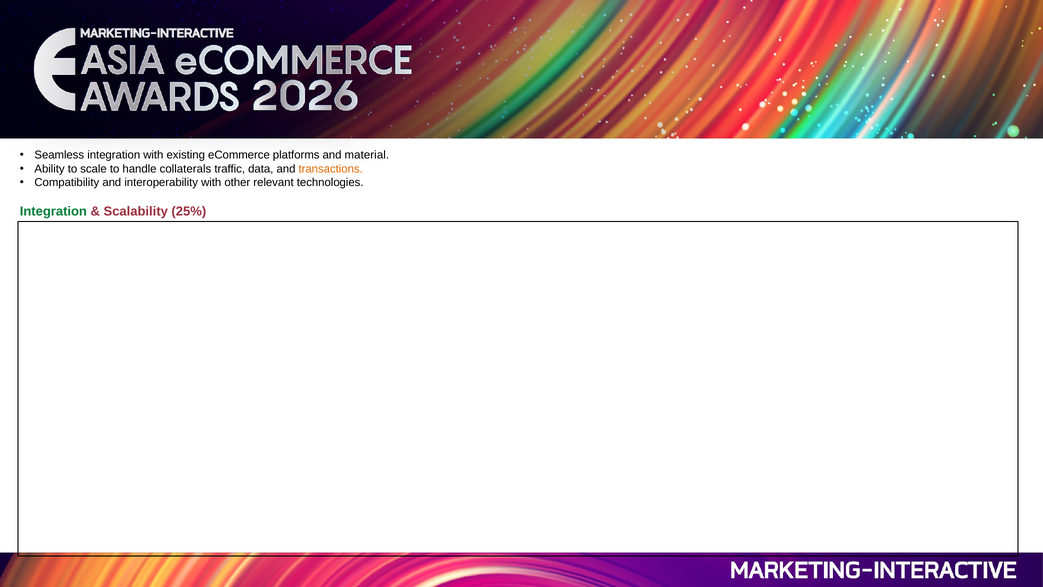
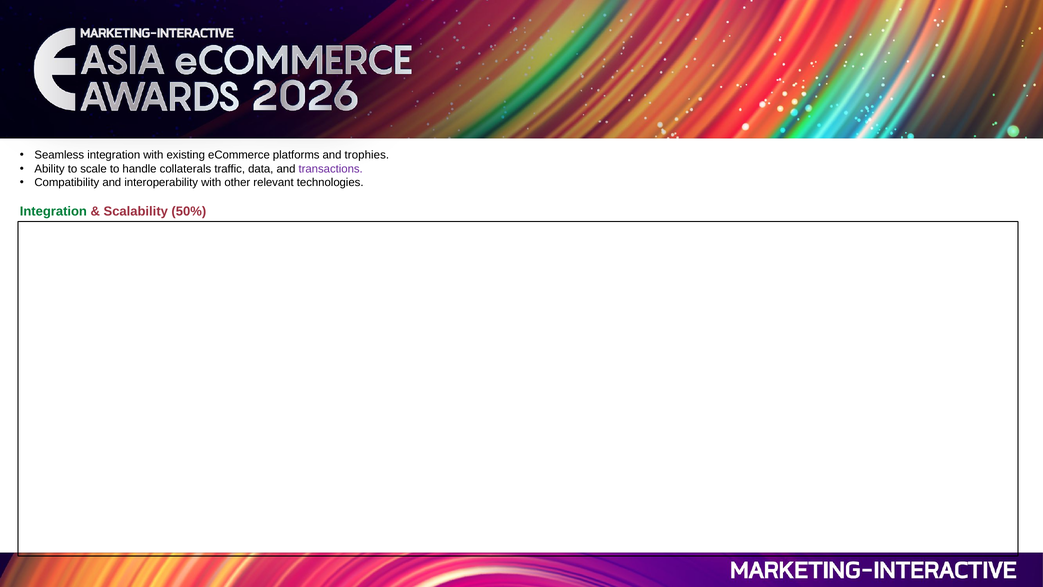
material: material -> trophies
transactions colour: orange -> purple
25%: 25% -> 50%
